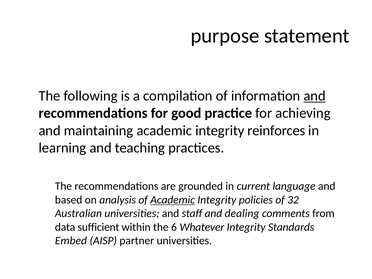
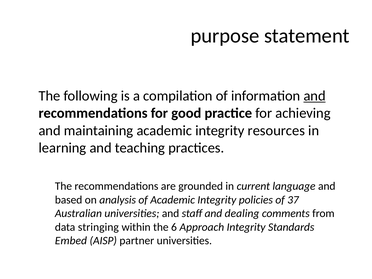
reinforces: reinforces -> resources
Academic at (173, 200) underline: present -> none
32: 32 -> 37
sufficient: sufficient -> stringing
Whatever: Whatever -> Approach
